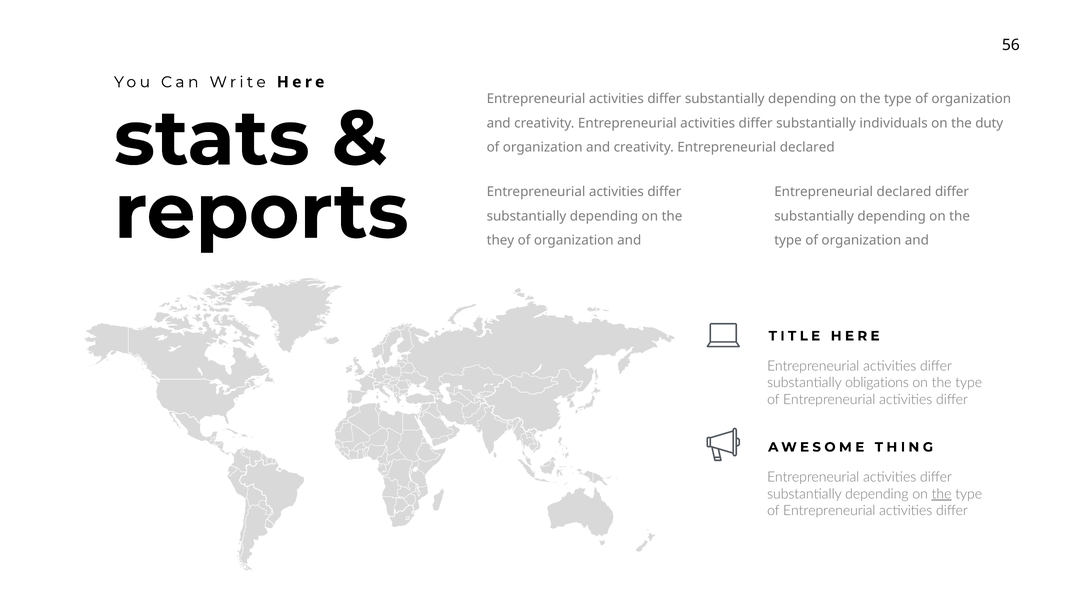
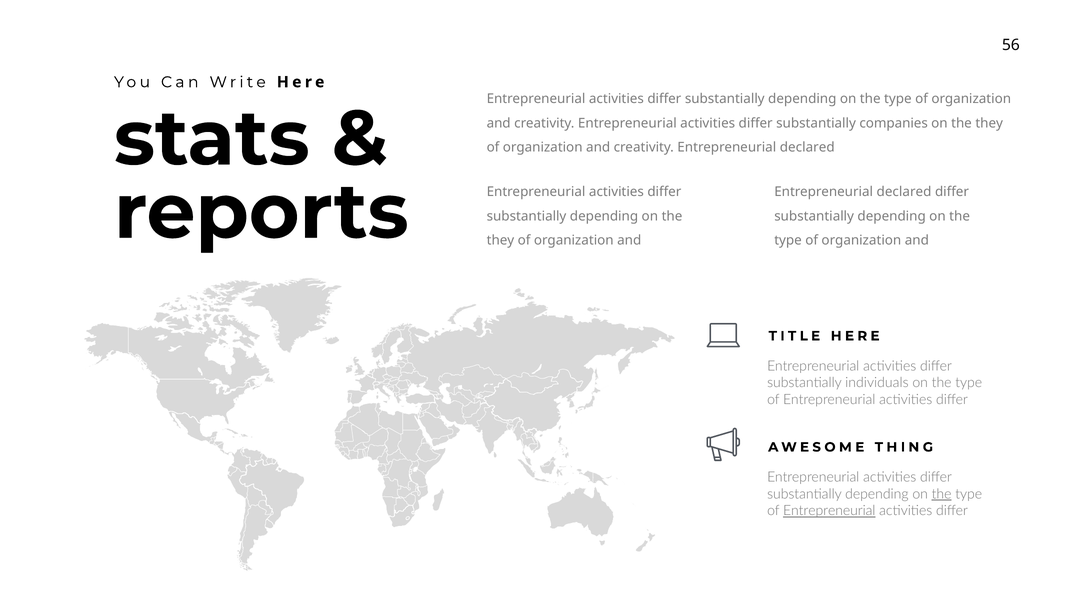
individuals: individuals -> companies
duty at (989, 123): duty -> they
obligations: obligations -> individuals
Entrepreneurial at (829, 511) underline: none -> present
